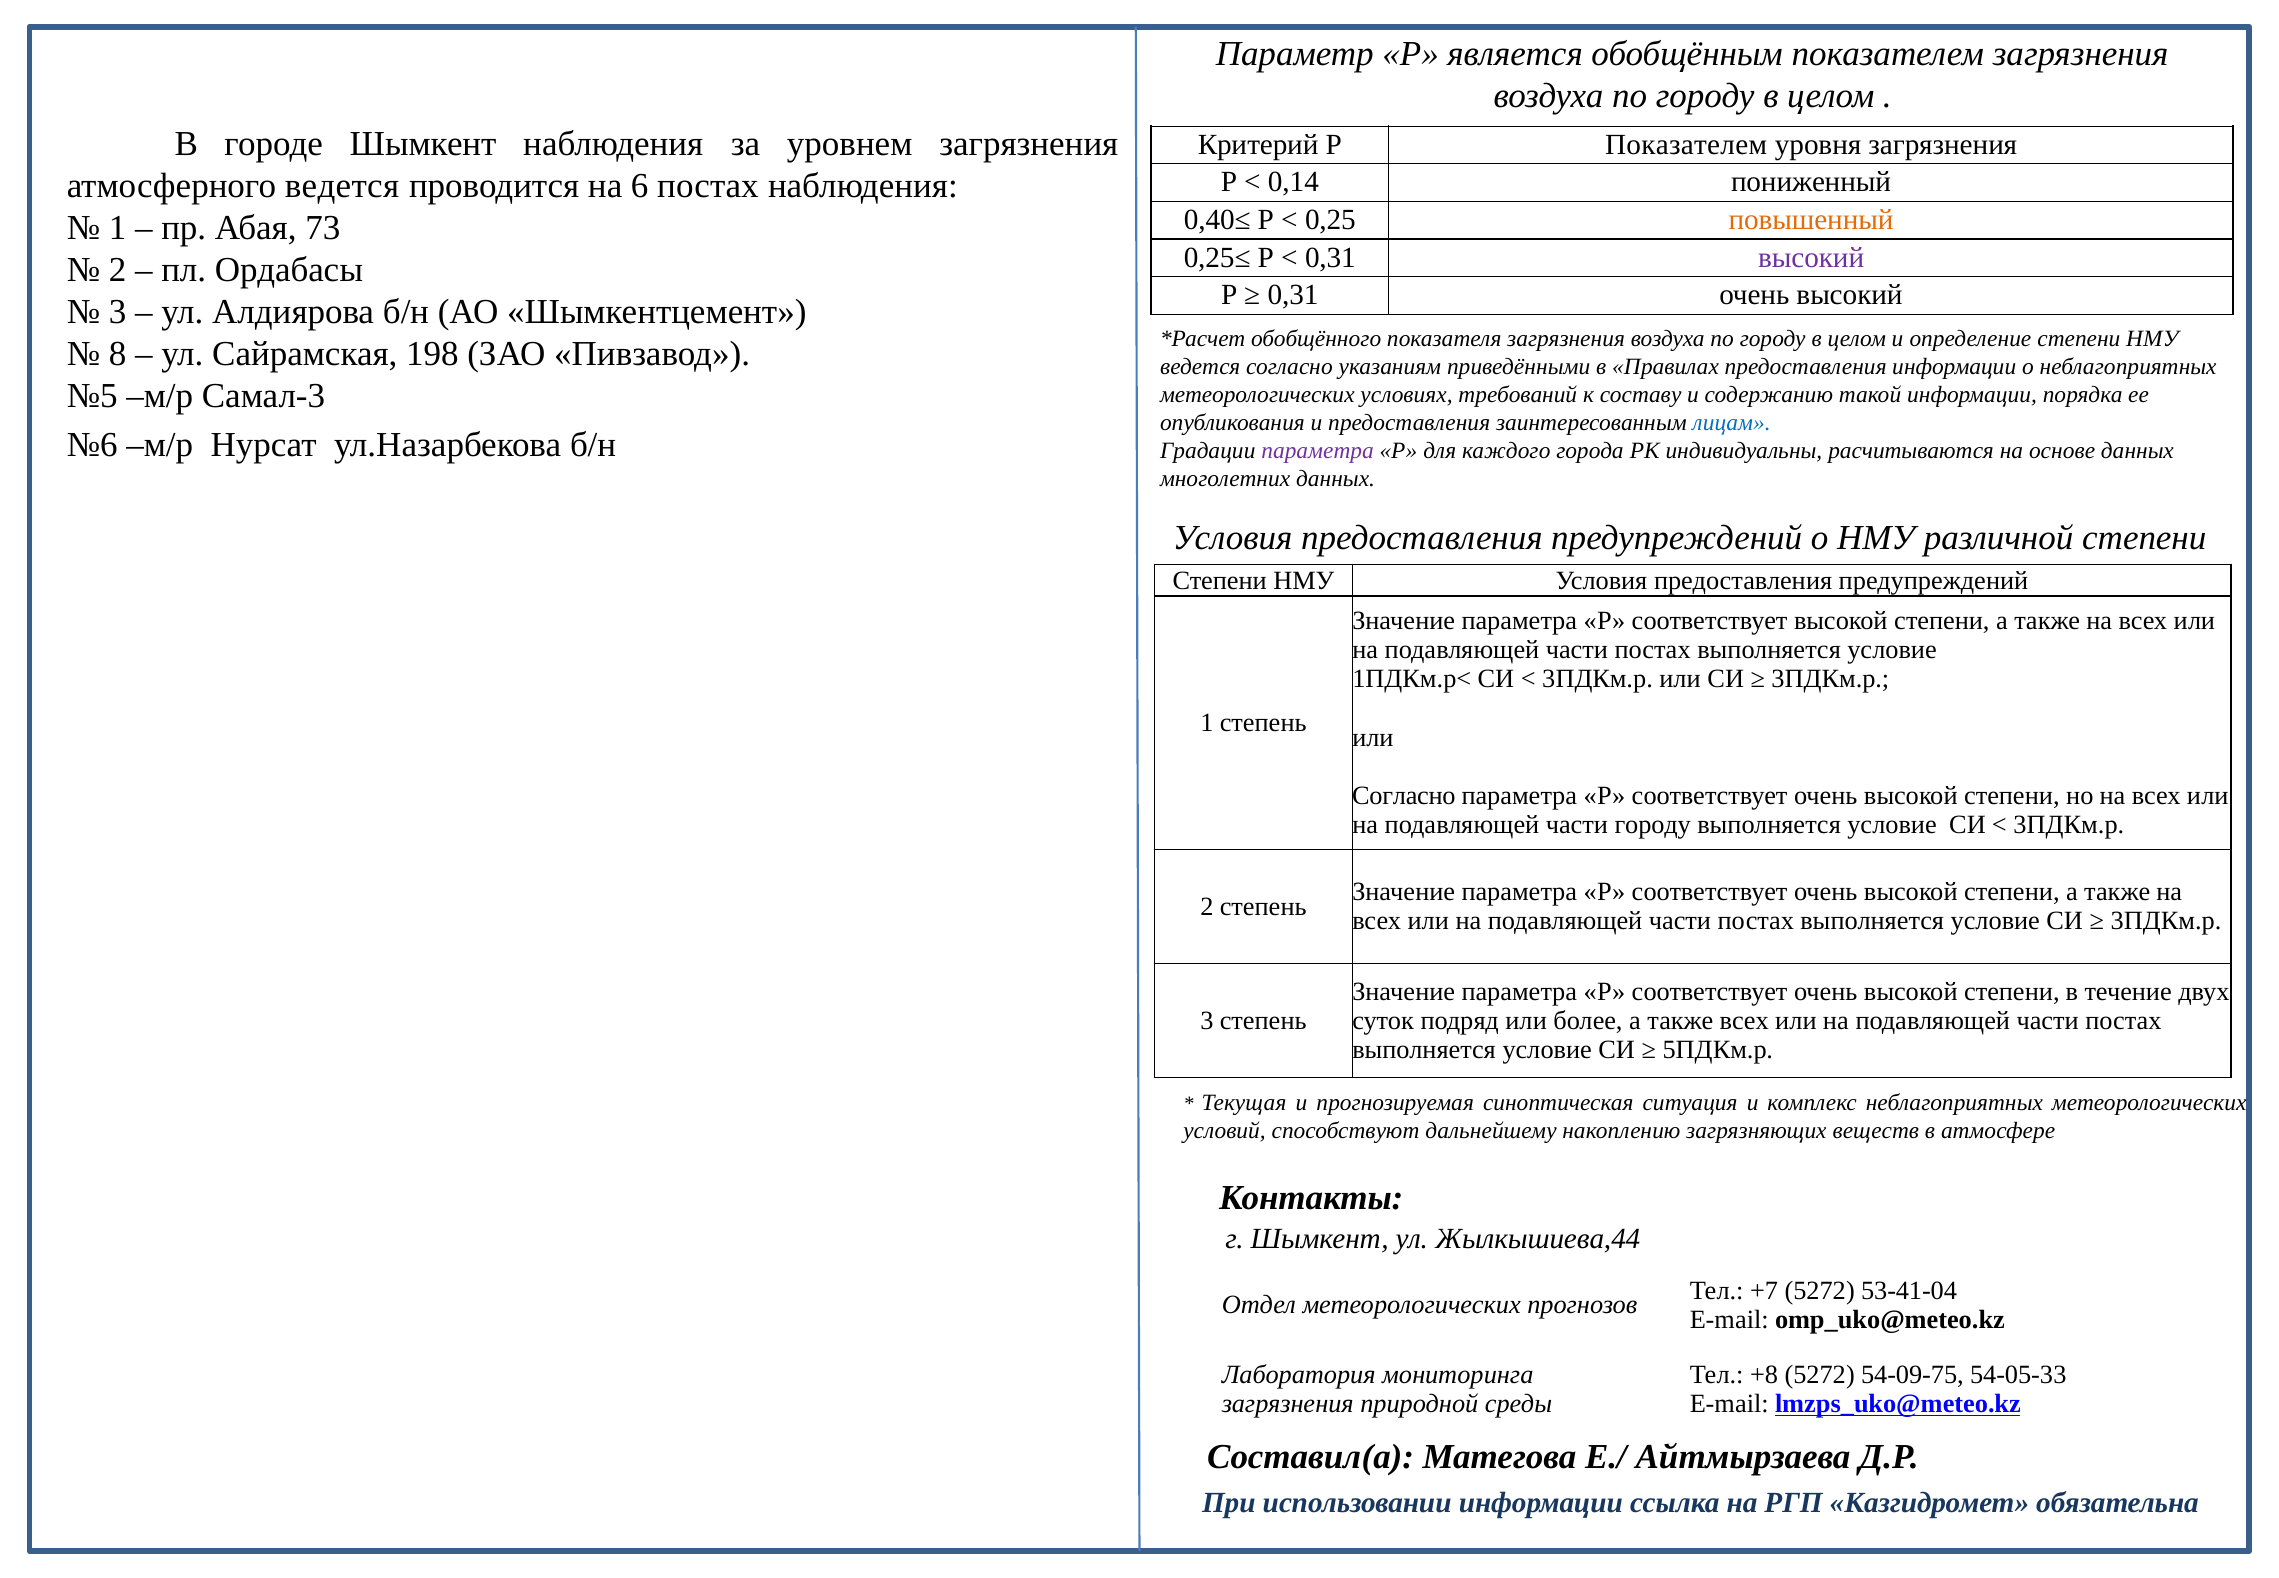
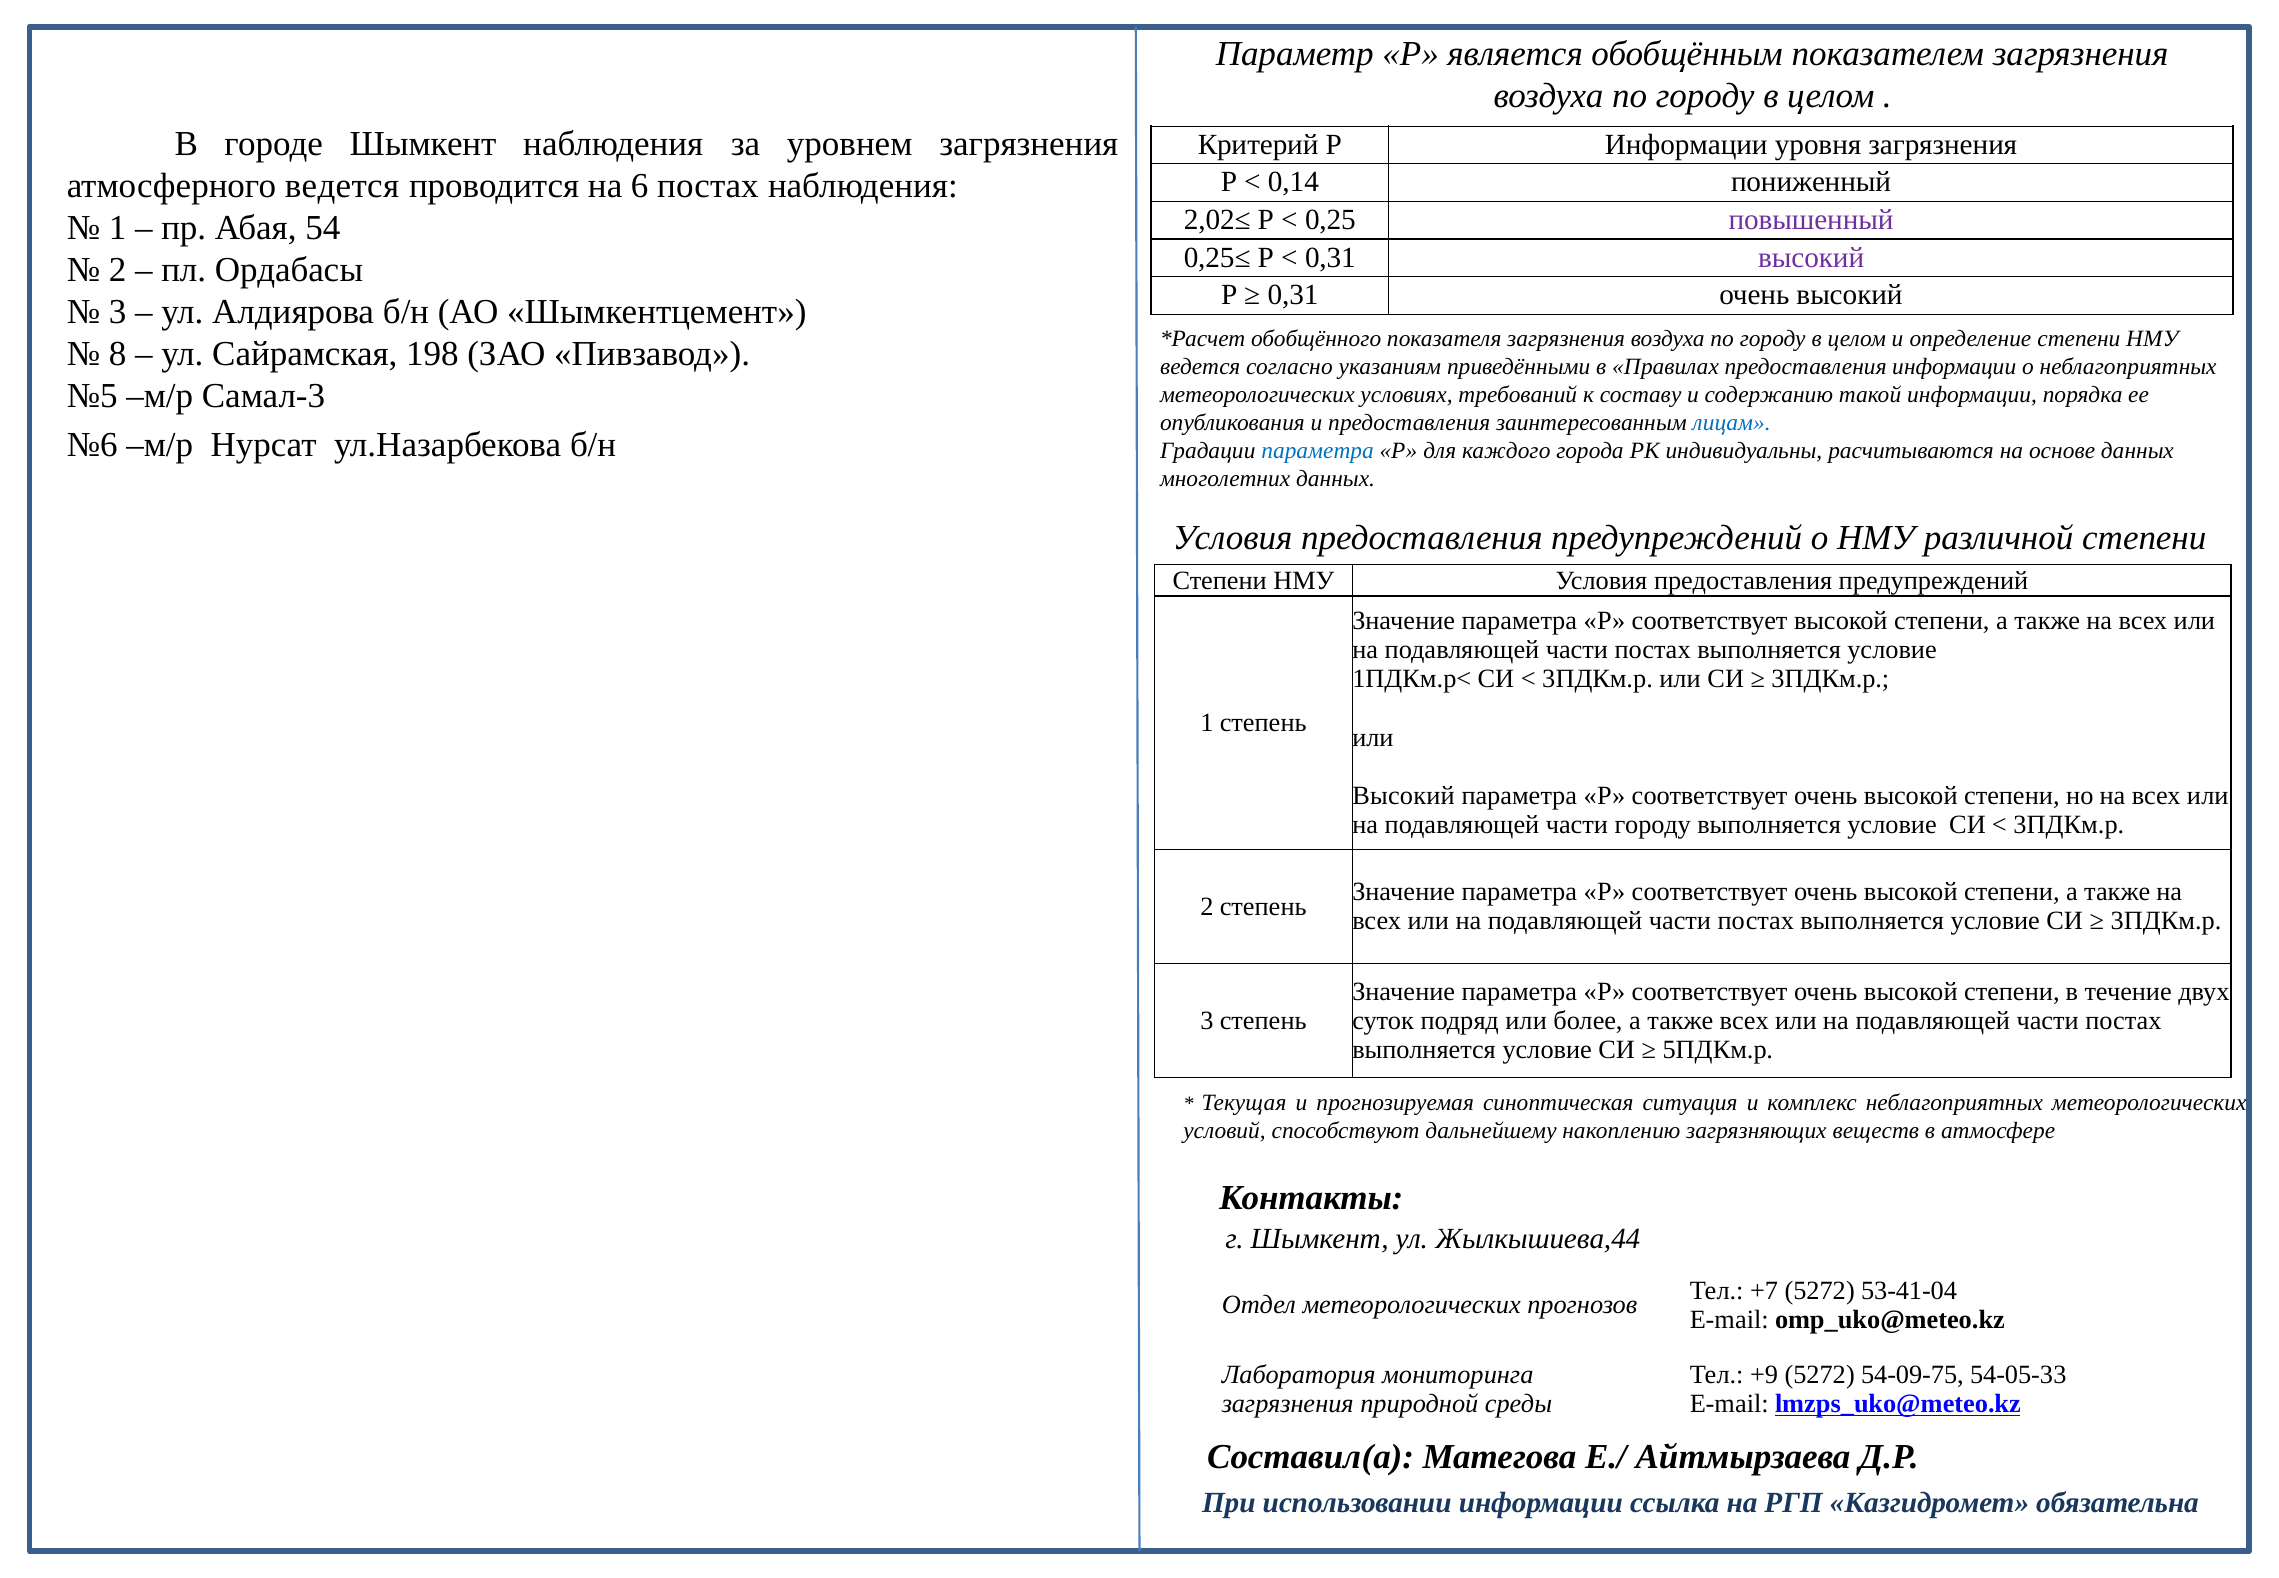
Р Показателем: Показателем -> Информации
0,40≤: 0,40≤ -> 2,02≤
повышенный colour: orange -> purple
73: 73 -> 54
параметра at (1318, 450) colour: purple -> blue
Согласно at (1404, 796): Согласно -> Высокий
+8: +8 -> +9
